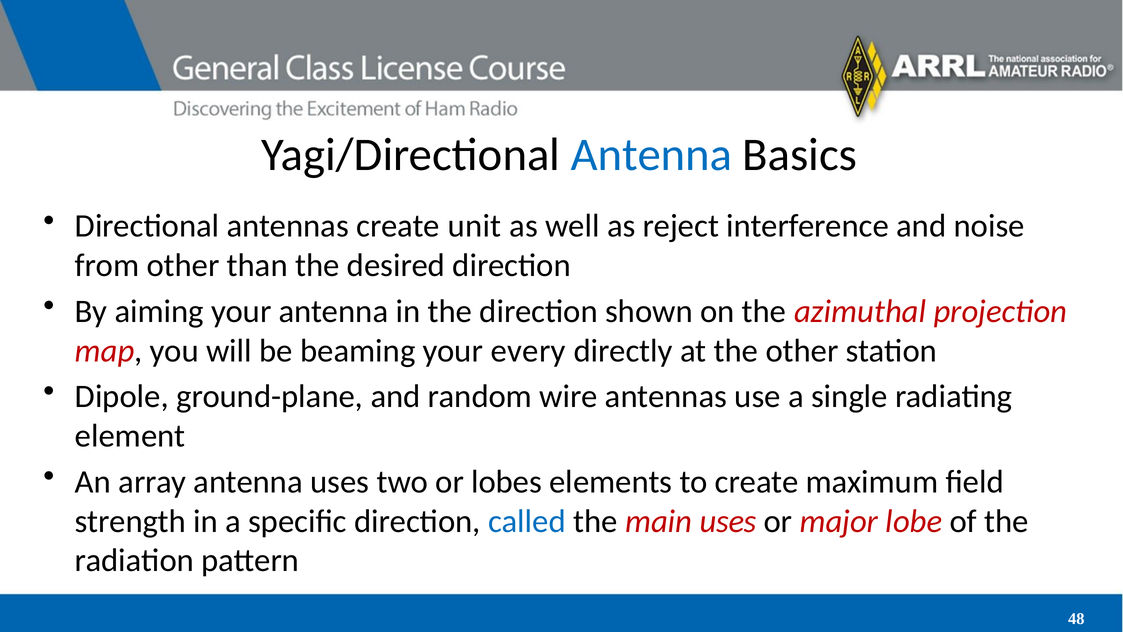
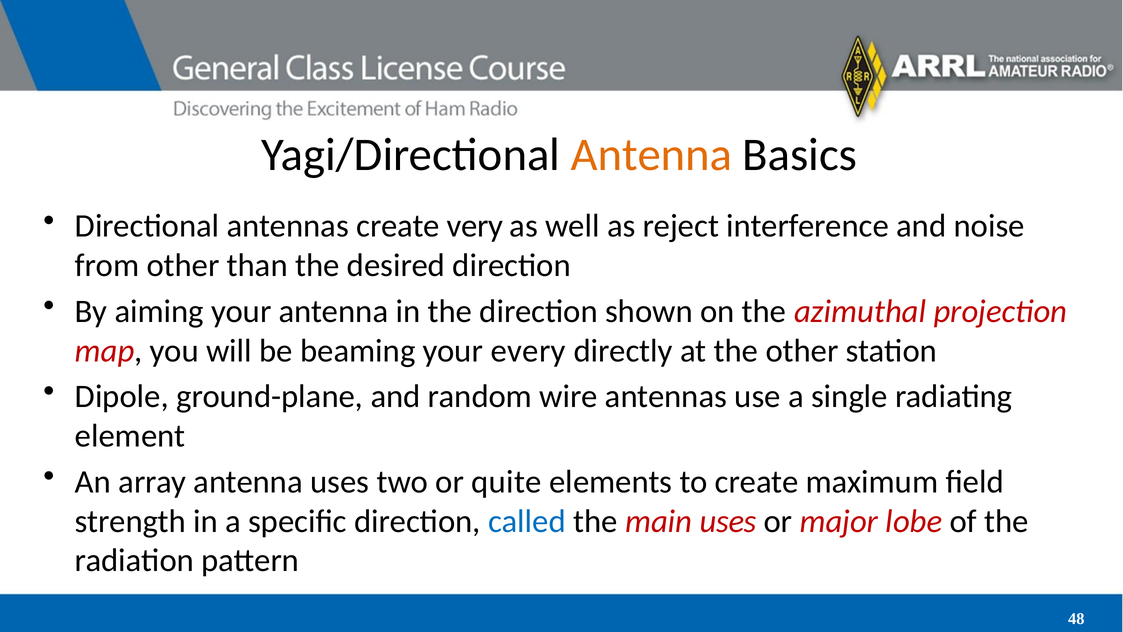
Antenna at (651, 155) colour: blue -> orange
unit: unit -> very
lobes: lobes -> quite
